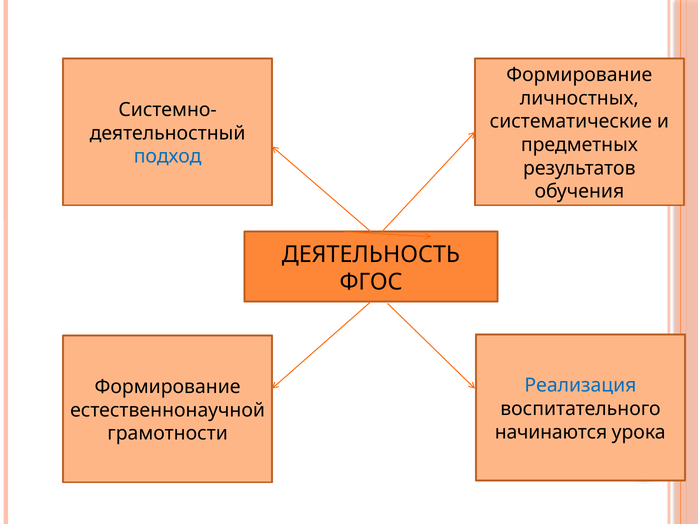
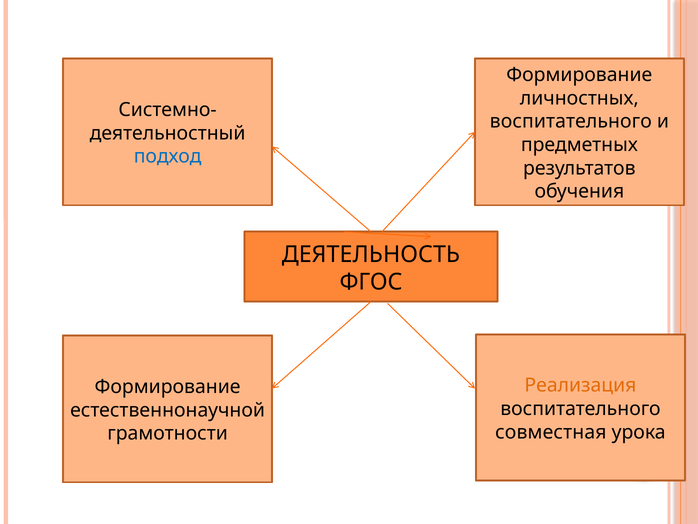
систематические at (571, 121): систематические -> воспитательного
Реализация colour: blue -> orange
начинаются: начинаются -> совместная
